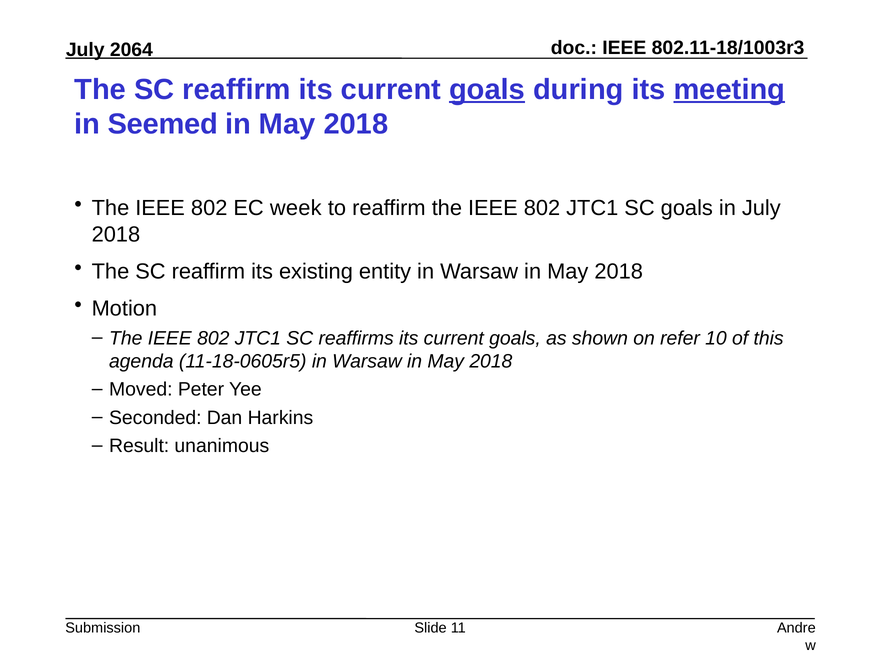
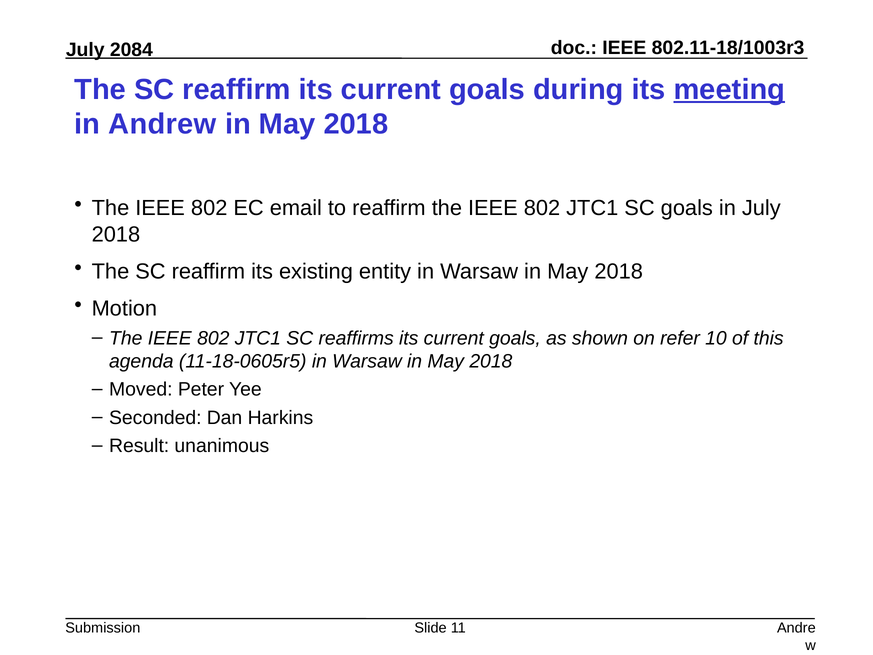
2064: 2064 -> 2084
goals at (487, 89) underline: present -> none
Seemed: Seemed -> Andrew
week: week -> email
